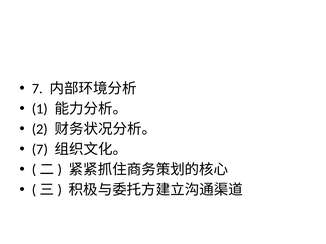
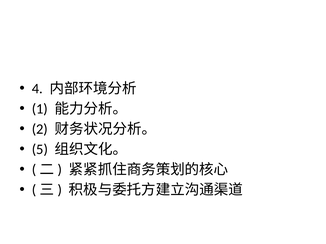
7 at (37, 89): 7 -> 4
7 at (40, 150): 7 -> 5
